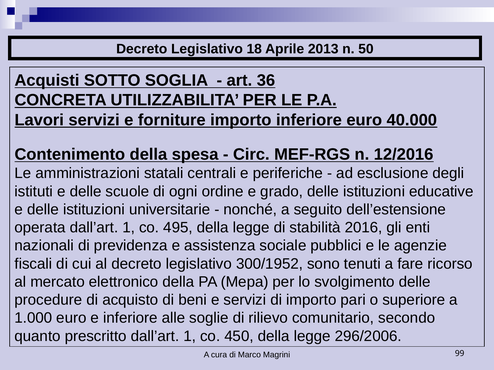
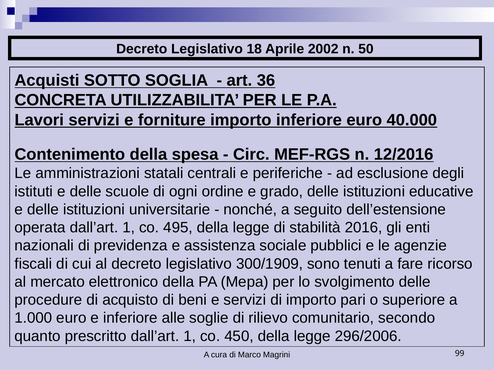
2013: 2013 -> 2002
300/1952: 300/1952 -> 300/1909
